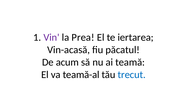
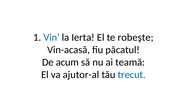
Vin colour: purple -> blue
Prea: Prea -> Ierta
iertarea: iertarea -> robeşte
teamă-al: teamă-al -> ajutor-al
